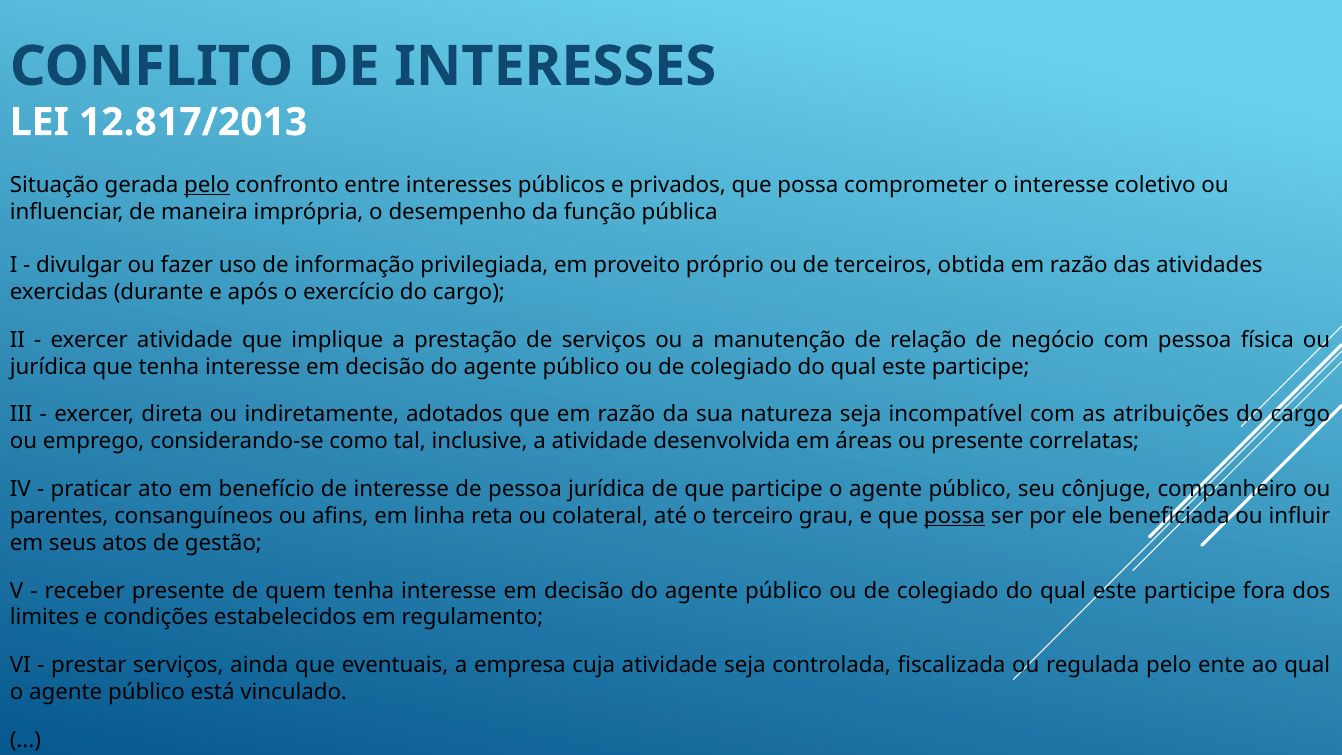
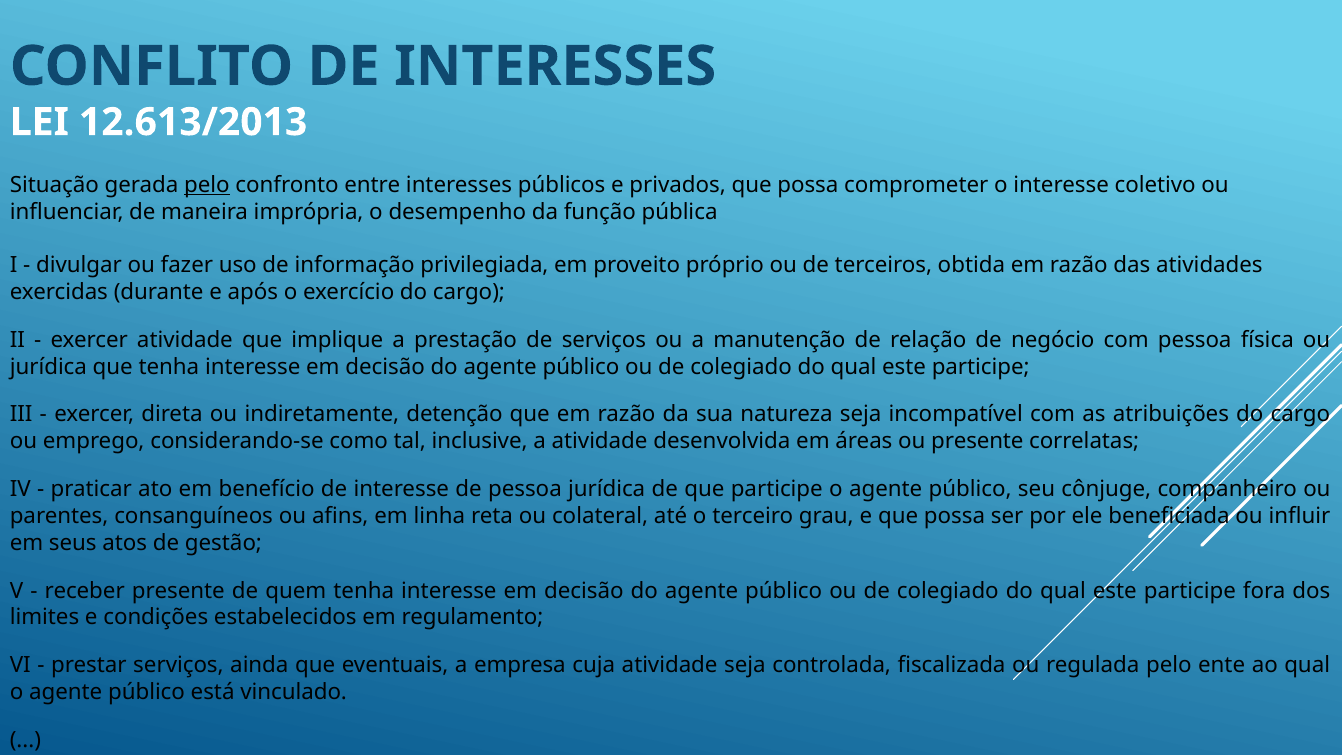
12.817/2013: 12.817/2013 -> 12.613/2013
adotados: adotados -> detenção
possa at (955, 516) underline: present -> none
